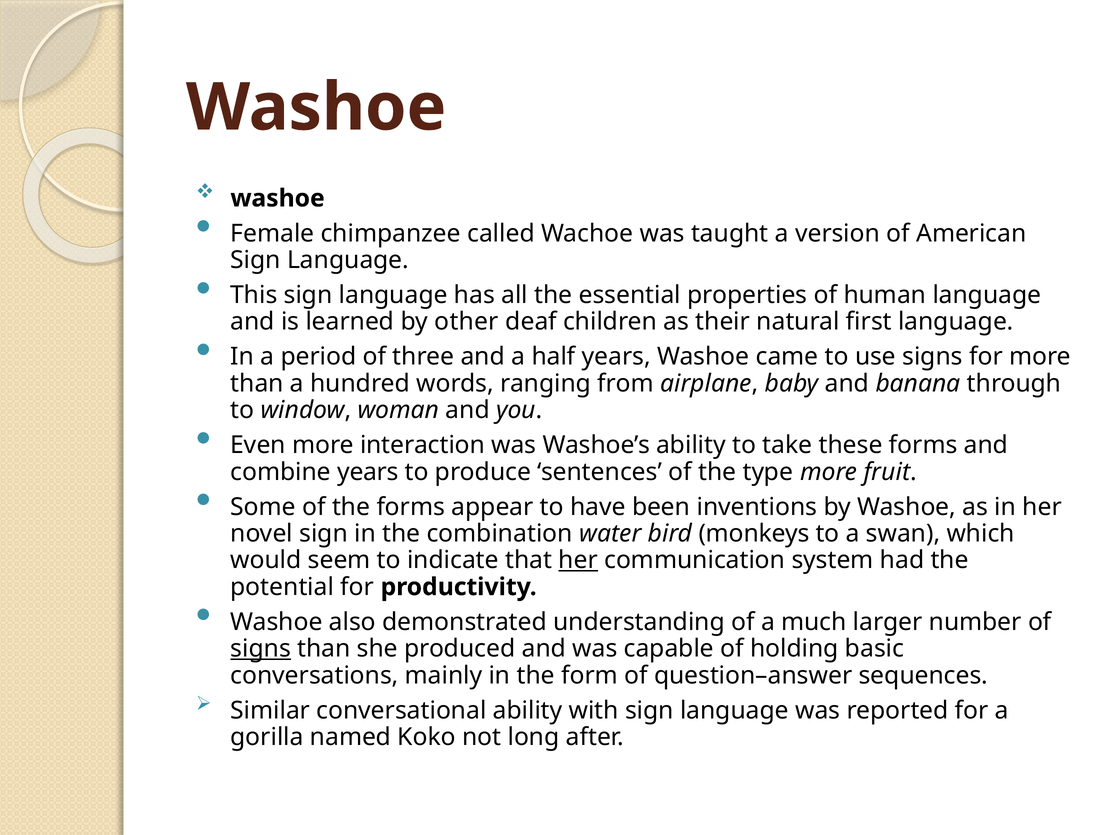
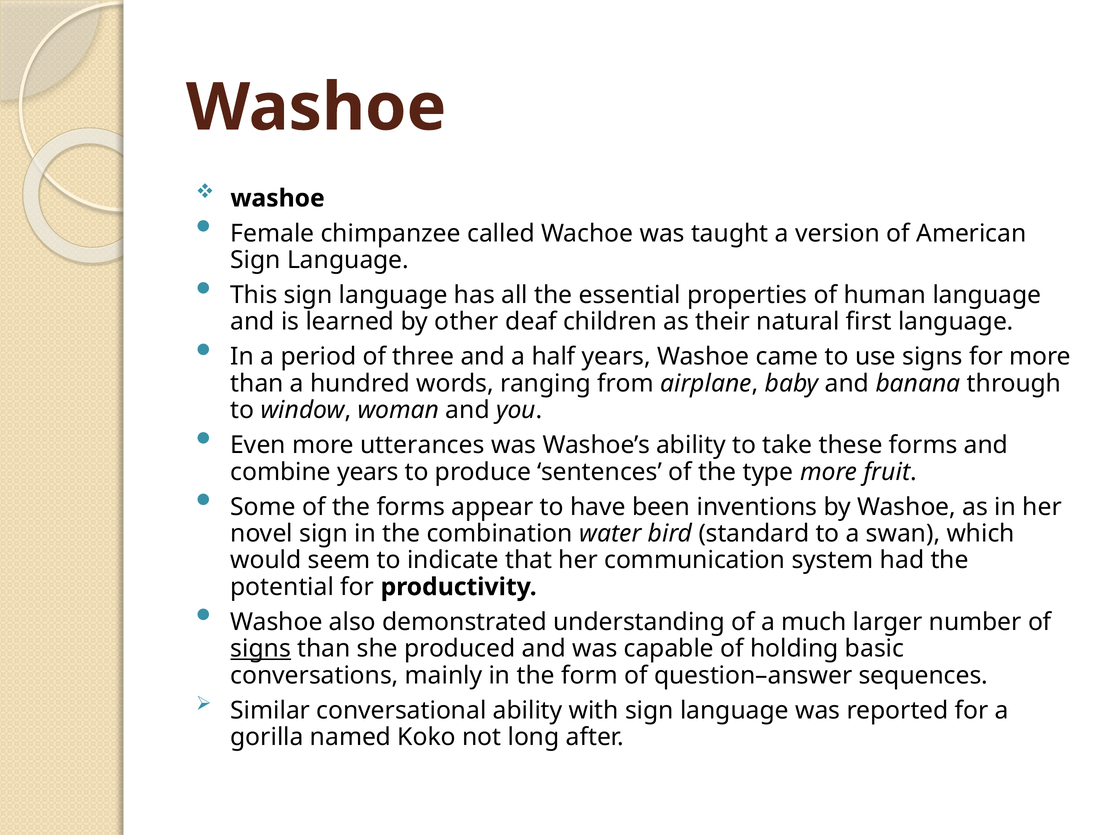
interaction: interaction -> utterances
monkeys: monkeys -> standard
her at (578, 561) underline: present -> none
